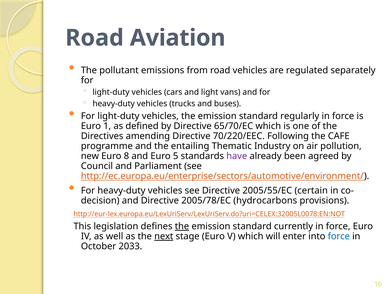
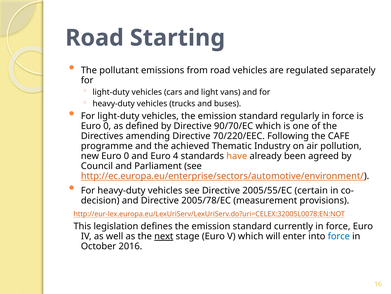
Aviation: Aviation -> Starting
1 at (107, 126): 1 -> 0
65/70/EC: 65/70/EC -> 90/70/EC
entailing: entailing -> achieved
new Euro 8: 8 -> 0
5: 5 -> 4
have colour: purple -> orange
hydrocarbons: hydrocarbons -> measurement
the at (182, 226) underline: present -> none
2033: 2033 -> 2016
